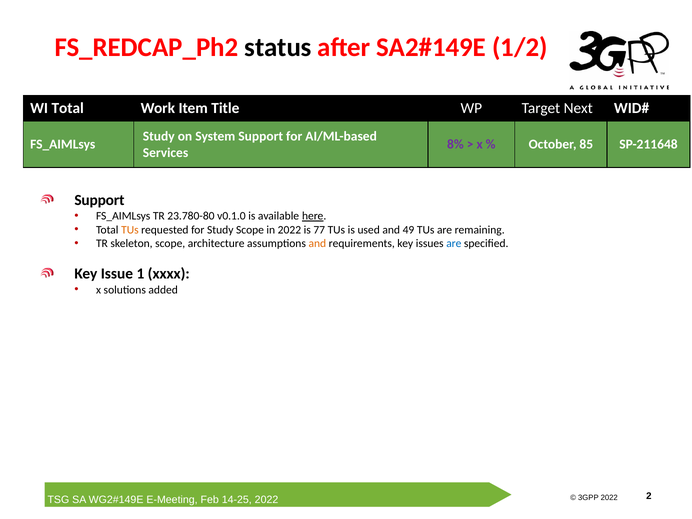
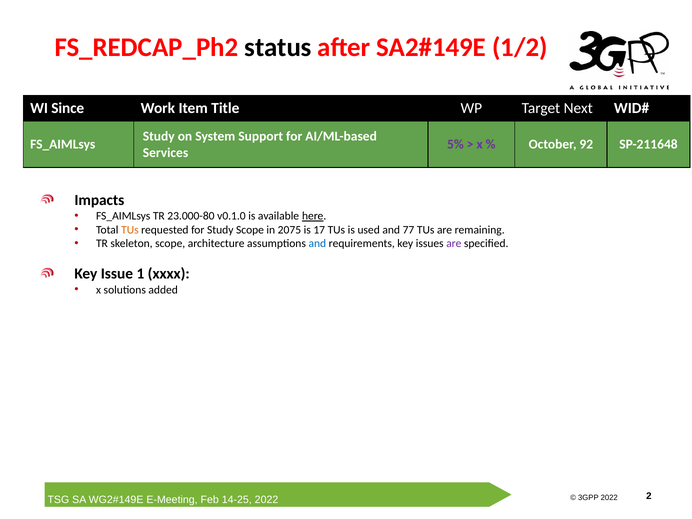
WI Total: Total -> Since
8%: 8% -> 5%
85: 85 -> 92
Support at (99, 200): Support -> Impacts
23.780-80: 23.780-80 -> 23.000-80
in 2022: 2022 -> 2075
77: 77 -> 17
49: 49 -> 77
and at (317, 244) colour: orange -> blue
are at (454, 244) colour: blue -> purple
